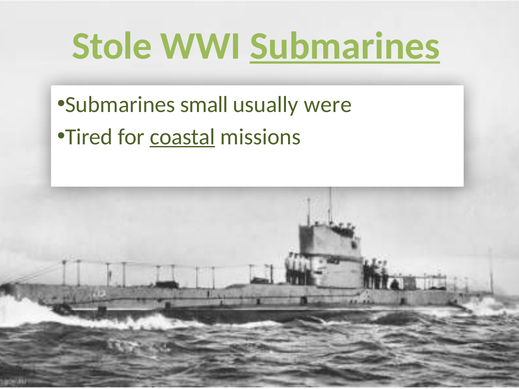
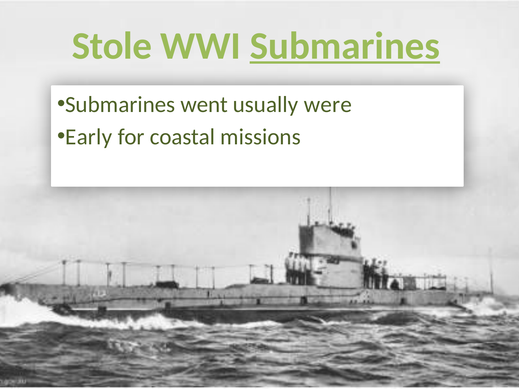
small: small -> went
Tired: Tired -> Early
coastal underline: present -> none
